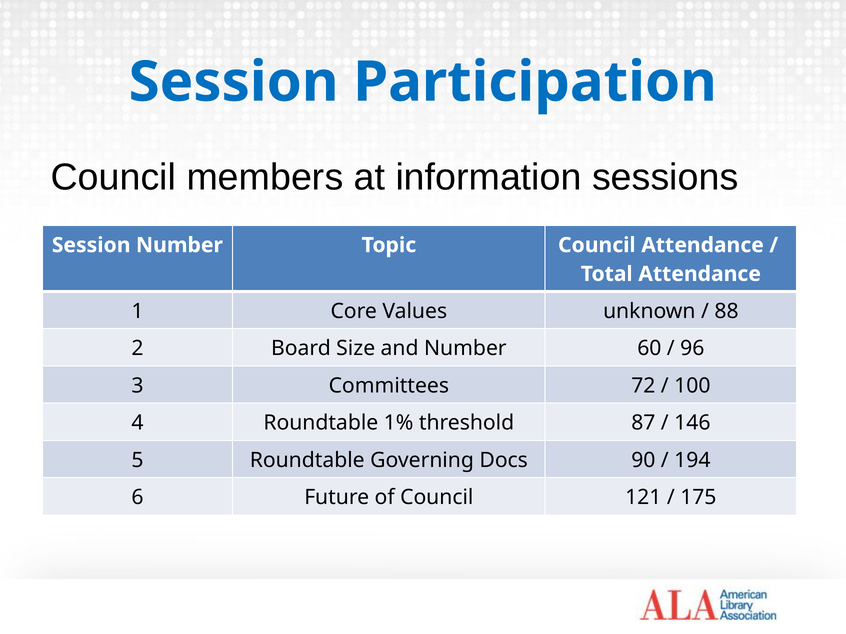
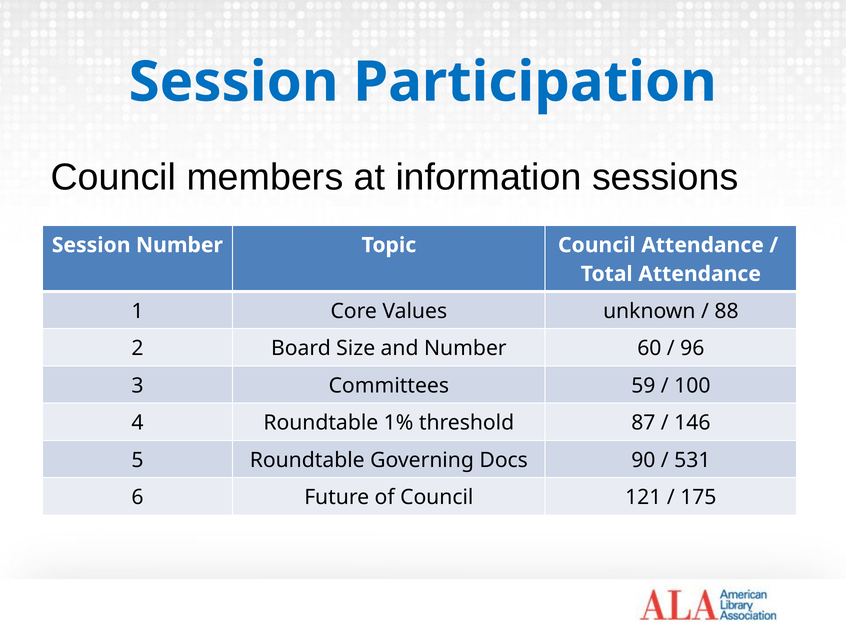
72: 72 -> 59
194: 194 -> 531
